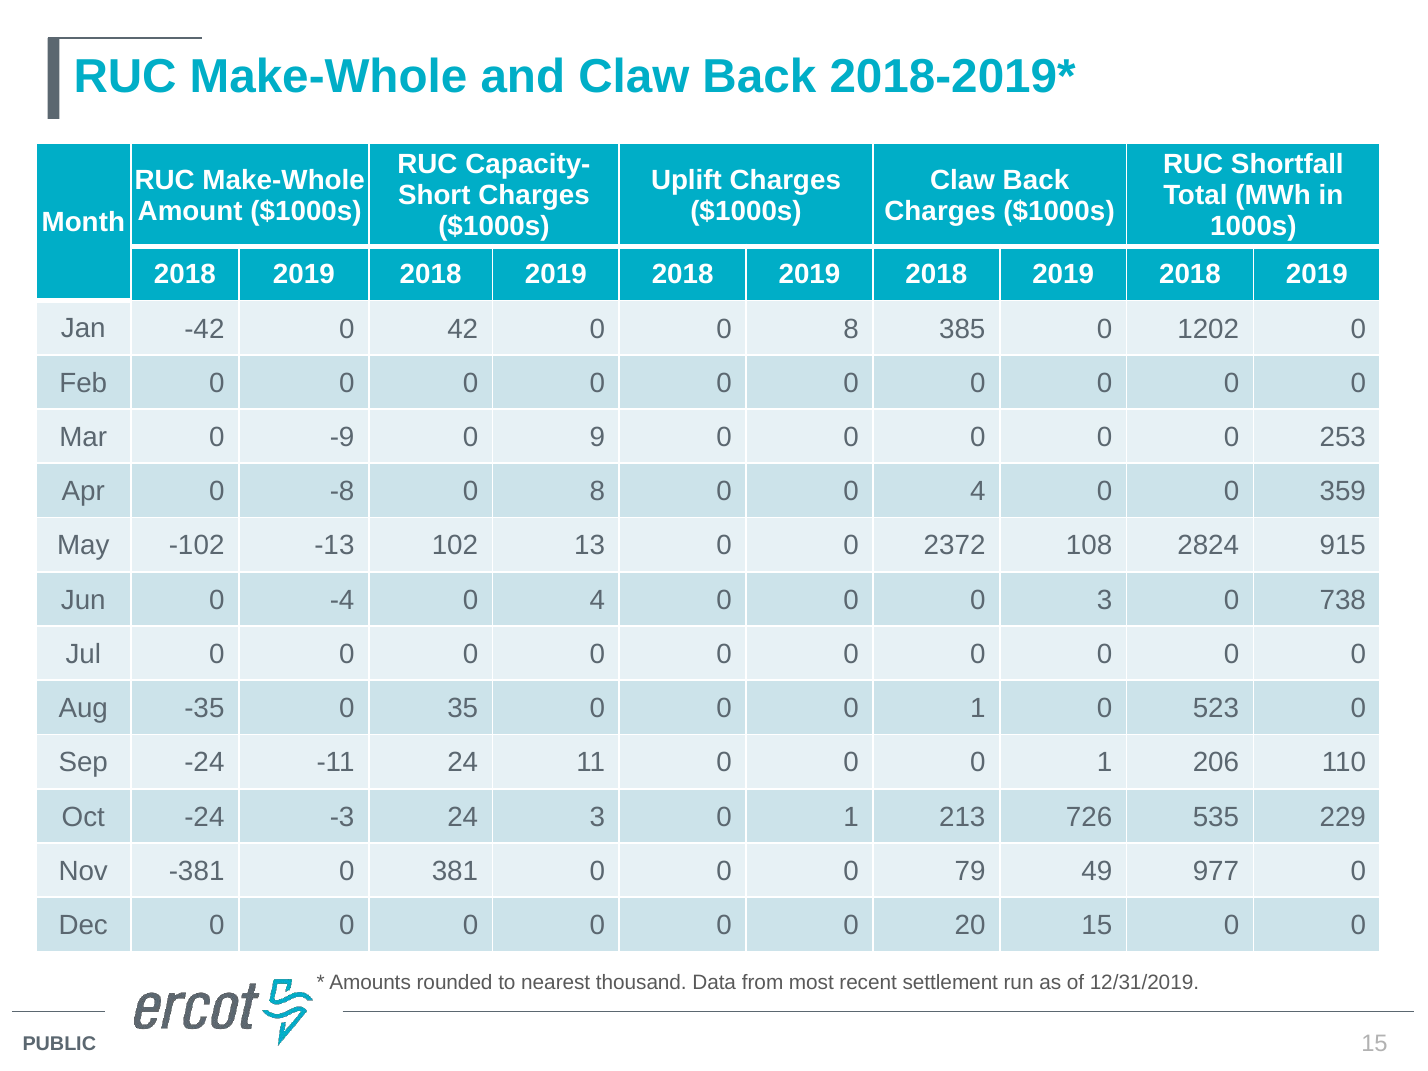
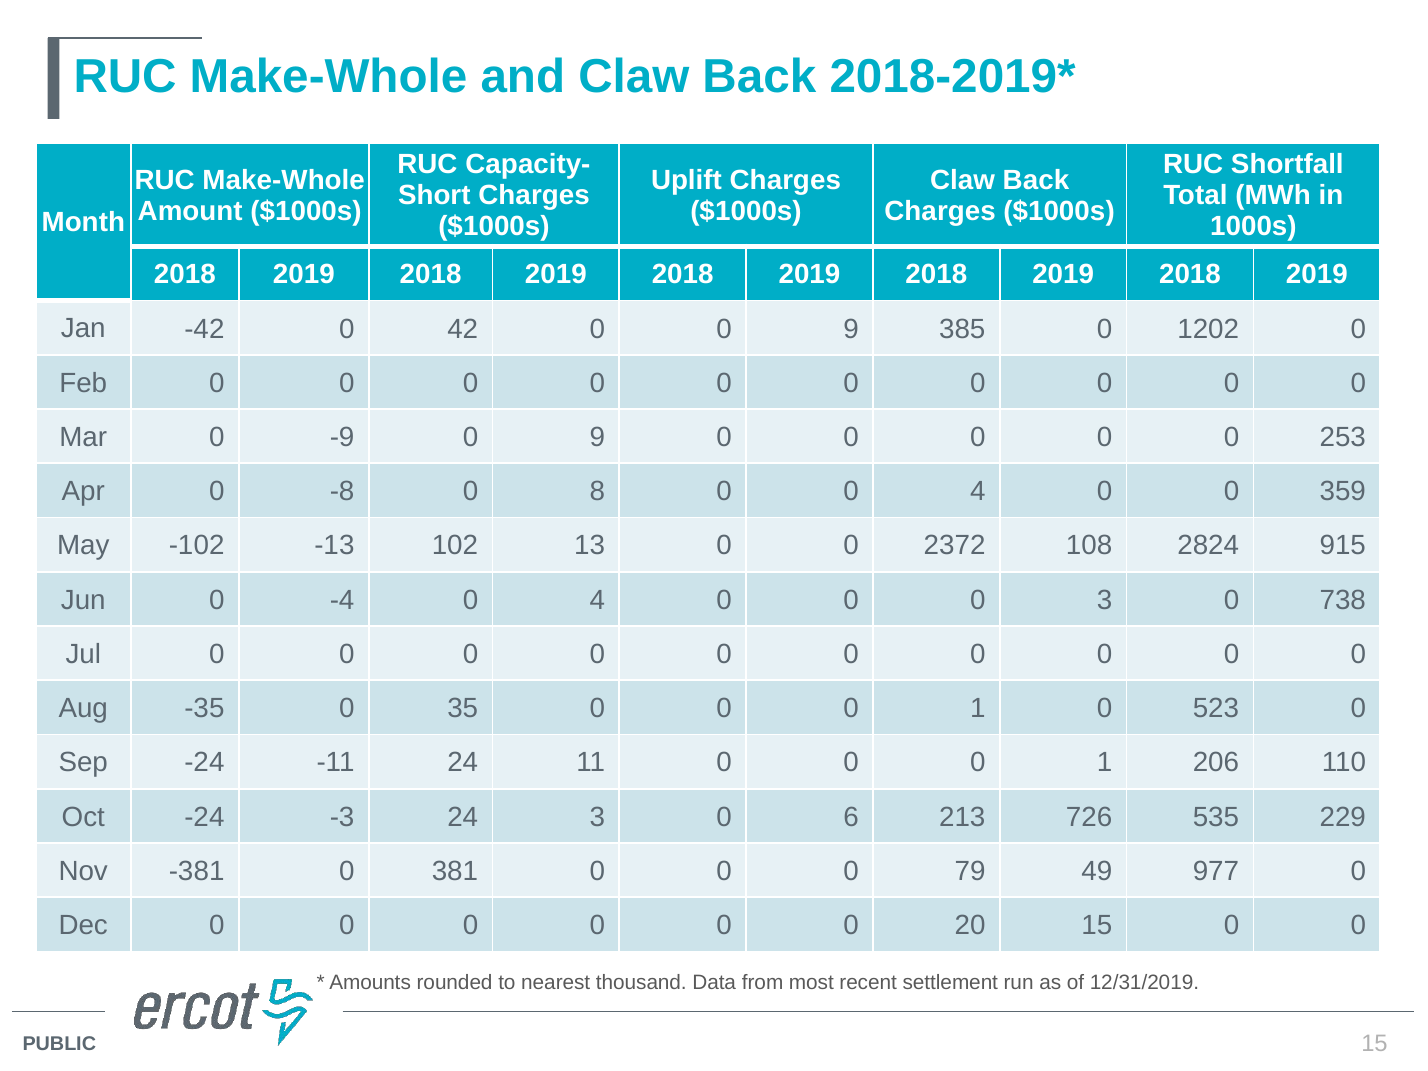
0 0 8: 8 -> 9
3 0 1: 1 -> 6
